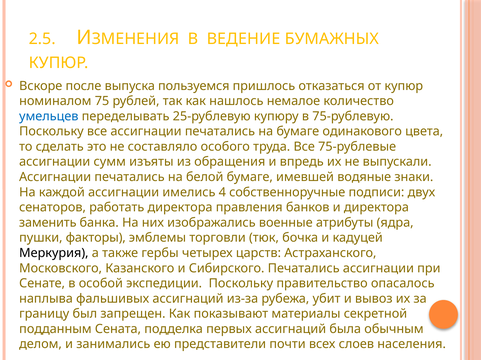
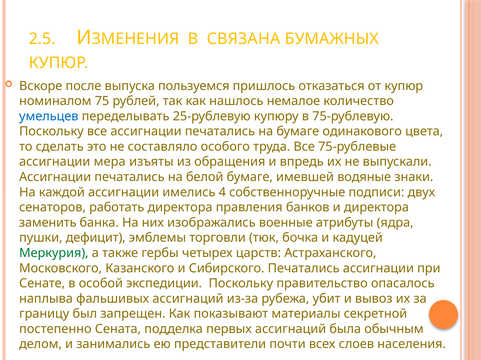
ВЕДЕНИЕ: ВЕДЕНИЕ -> СВЯЗАНА
сумм: сумм -> мера
факторы: факторы -> дефицит
Меркурия colour: black -> green
подданным: подданным -> постепенно
